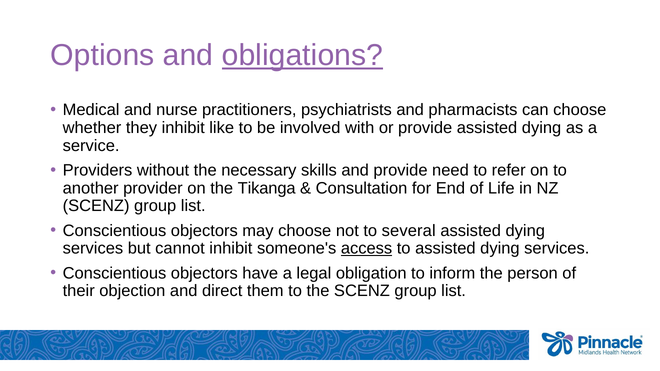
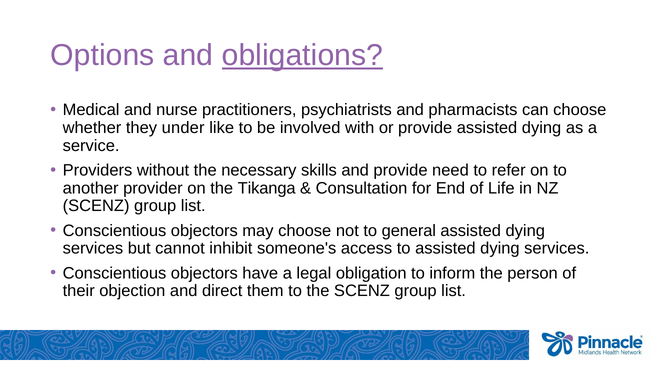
they inhibit: inhibit -> under
several: several -> general
access underline: present -> none
